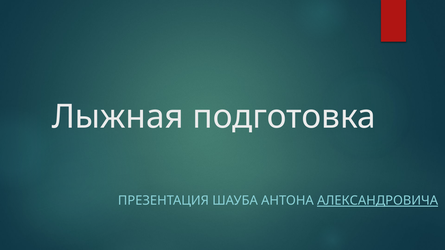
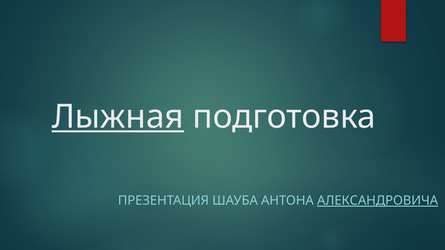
Лыжная underline: none -> present
